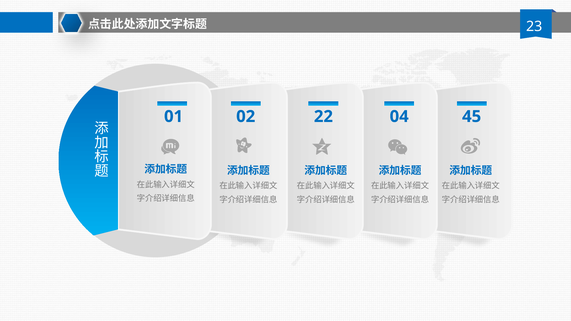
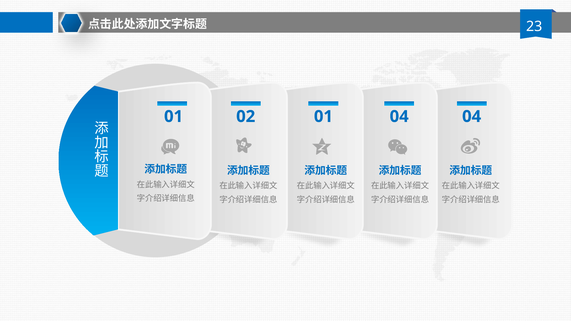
02 22: 22 -> 01
04 45: 45 -> 04
